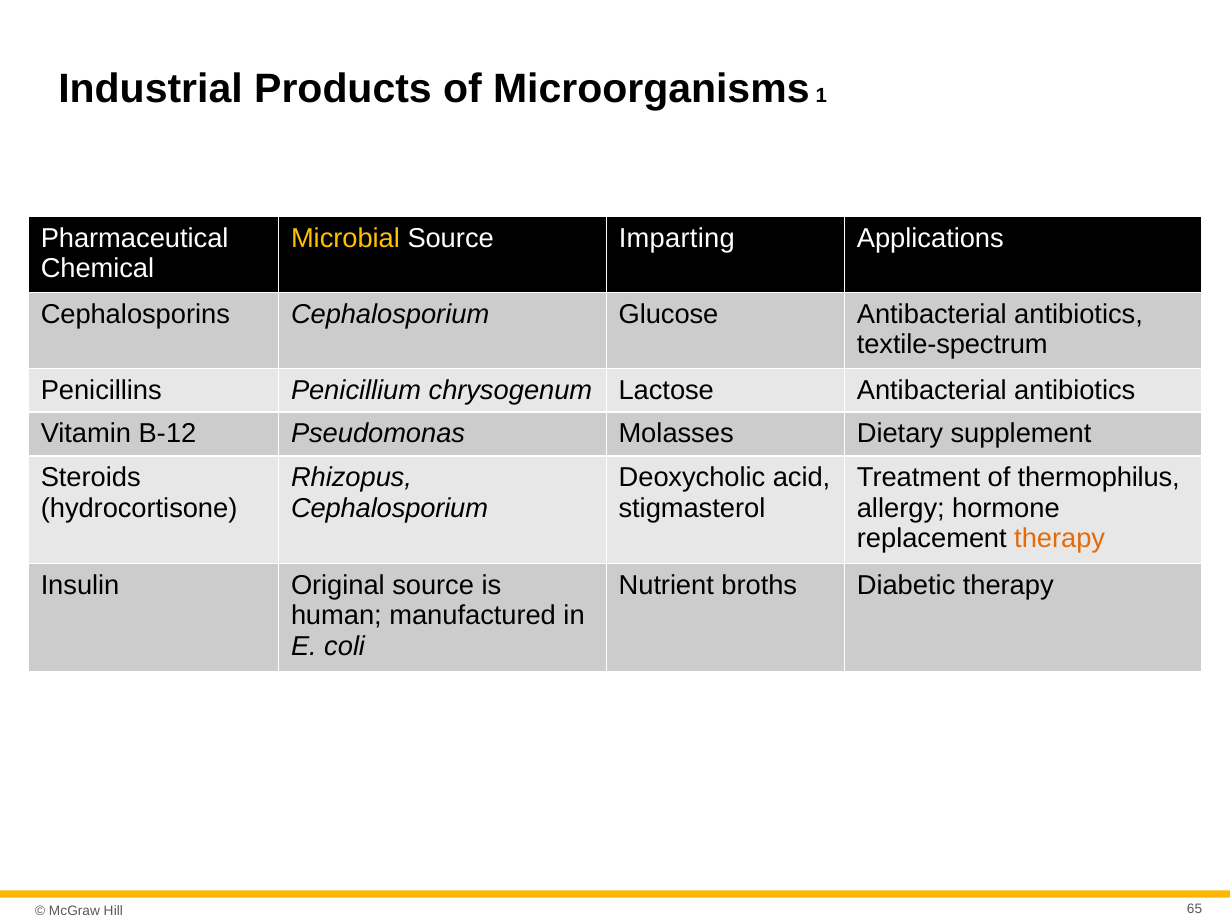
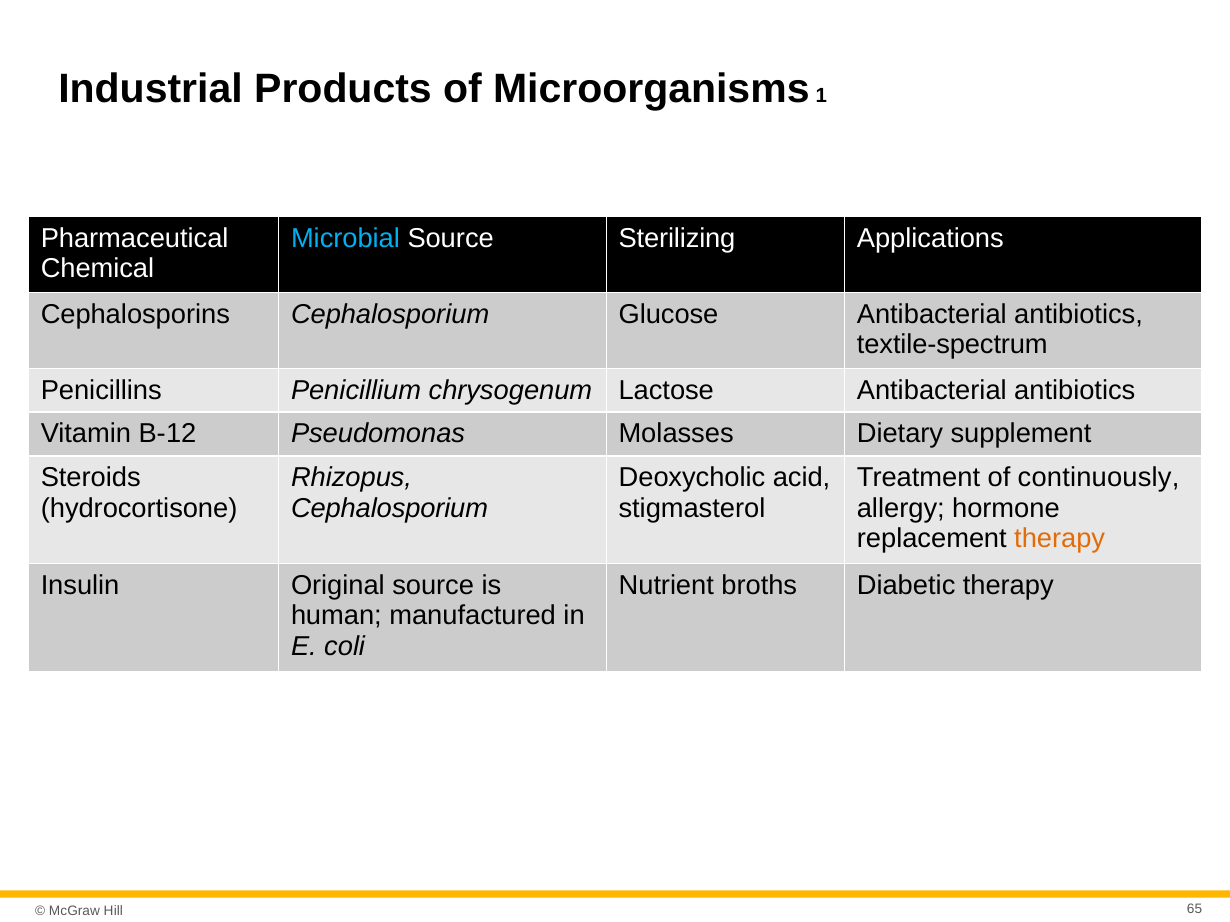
Microbial colour: yellow -> light blue
Imparting: Imparting -> Sterilizing
thermophilus: thermophilus -> continuously
